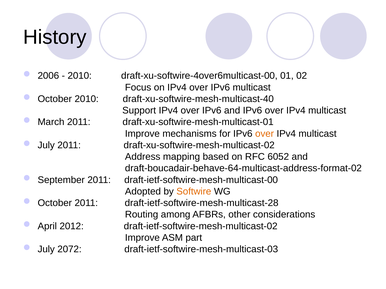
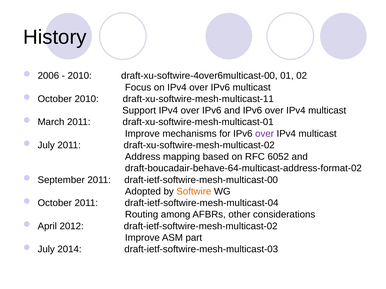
draft-xu-softwire-mesh-multicast-40: draft-xu-softwire-mesh-multicast-40 -> draft-xu-softwire-mesh-multicast-11
over at (265, 134) colour: orange -> purple
draft-ietf-softwire-mesh-multicast-28: draft-ietf-softwire-mesh-multicast-28 -> draft-ietf-softwire-mesh-multicast-04
2072: 2072 -> 2014
